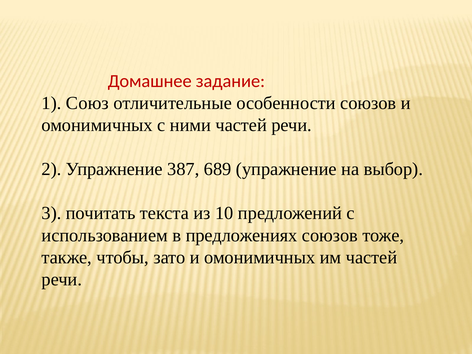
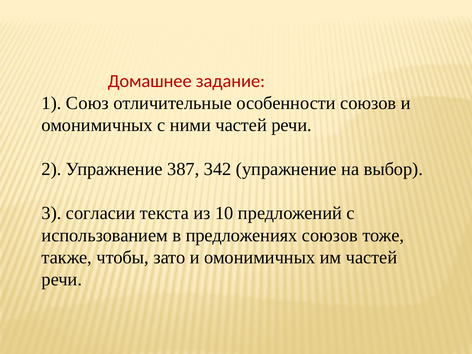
689: 689 -> 342
почитать: почитать -> согласии
